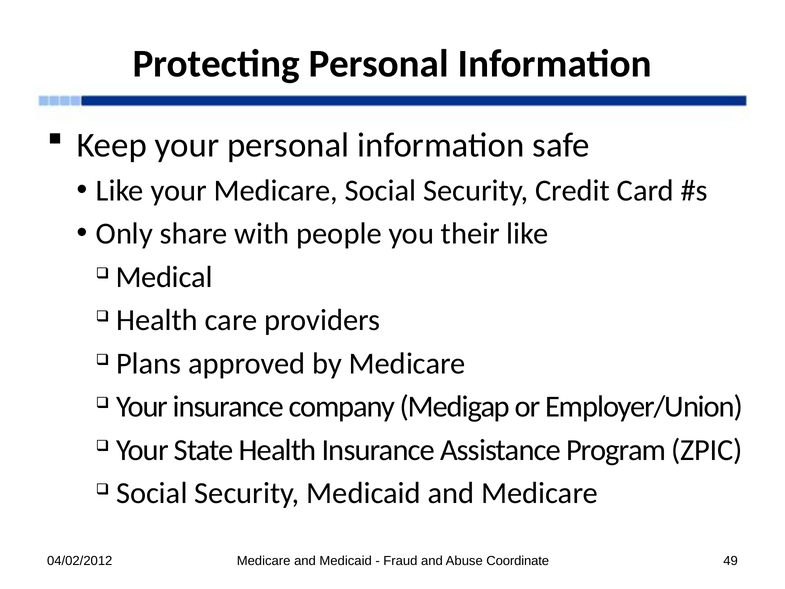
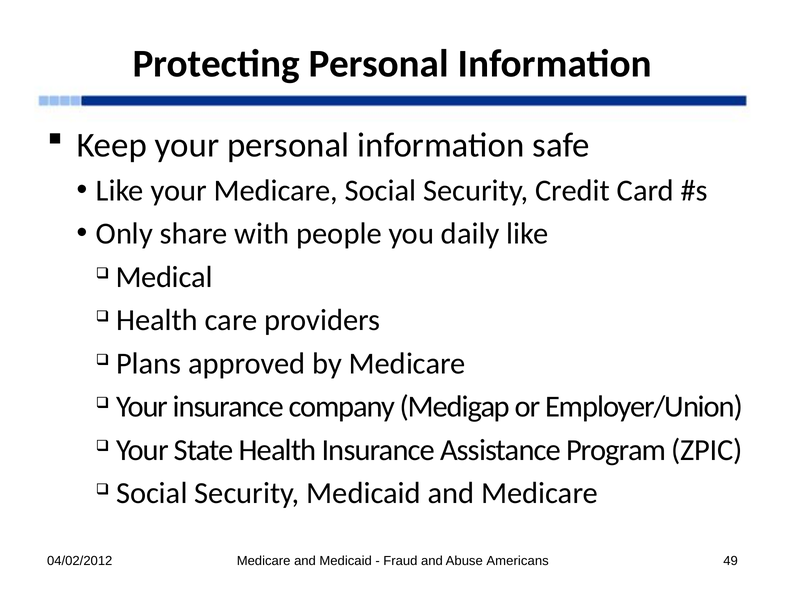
their: their -> daily
Coordinate: Coordinate -> Americans
